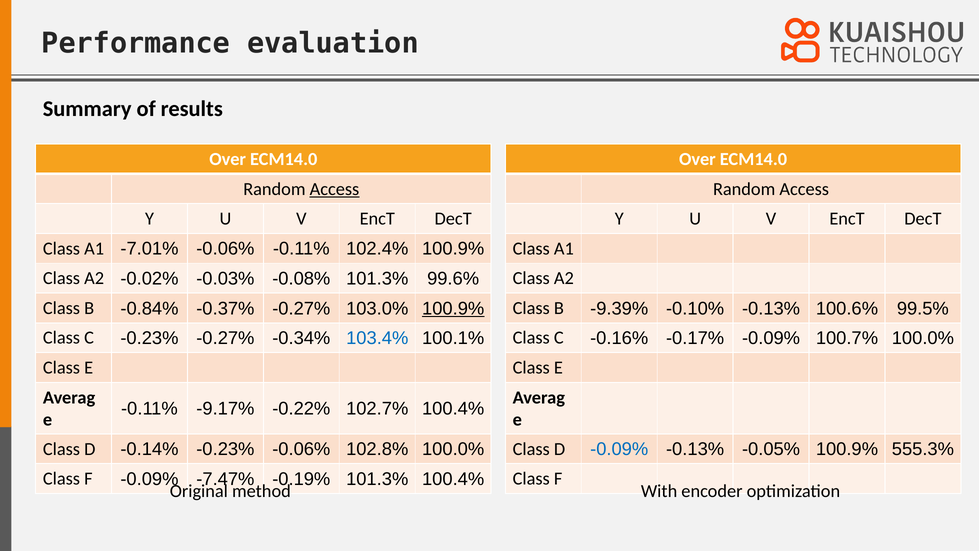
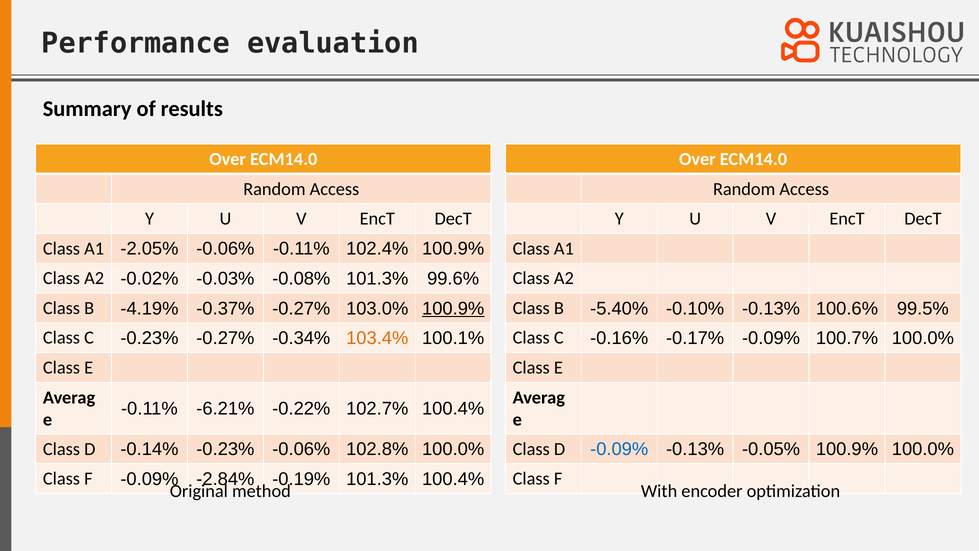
Access at (334, 189) underline: present -> none
-7.01%: -7.01% -> -2.05%
-0.84%: -0.84% -> -4.19%
-9.39%: -9.39% -> -5.40%
103.4% colour: blue -> orange
-9.17%: -9.17% -> -6.21%
100.9% 555.3%: 555.3% -> 100.0%
-7.47%: -7.47% -> -2.84%
